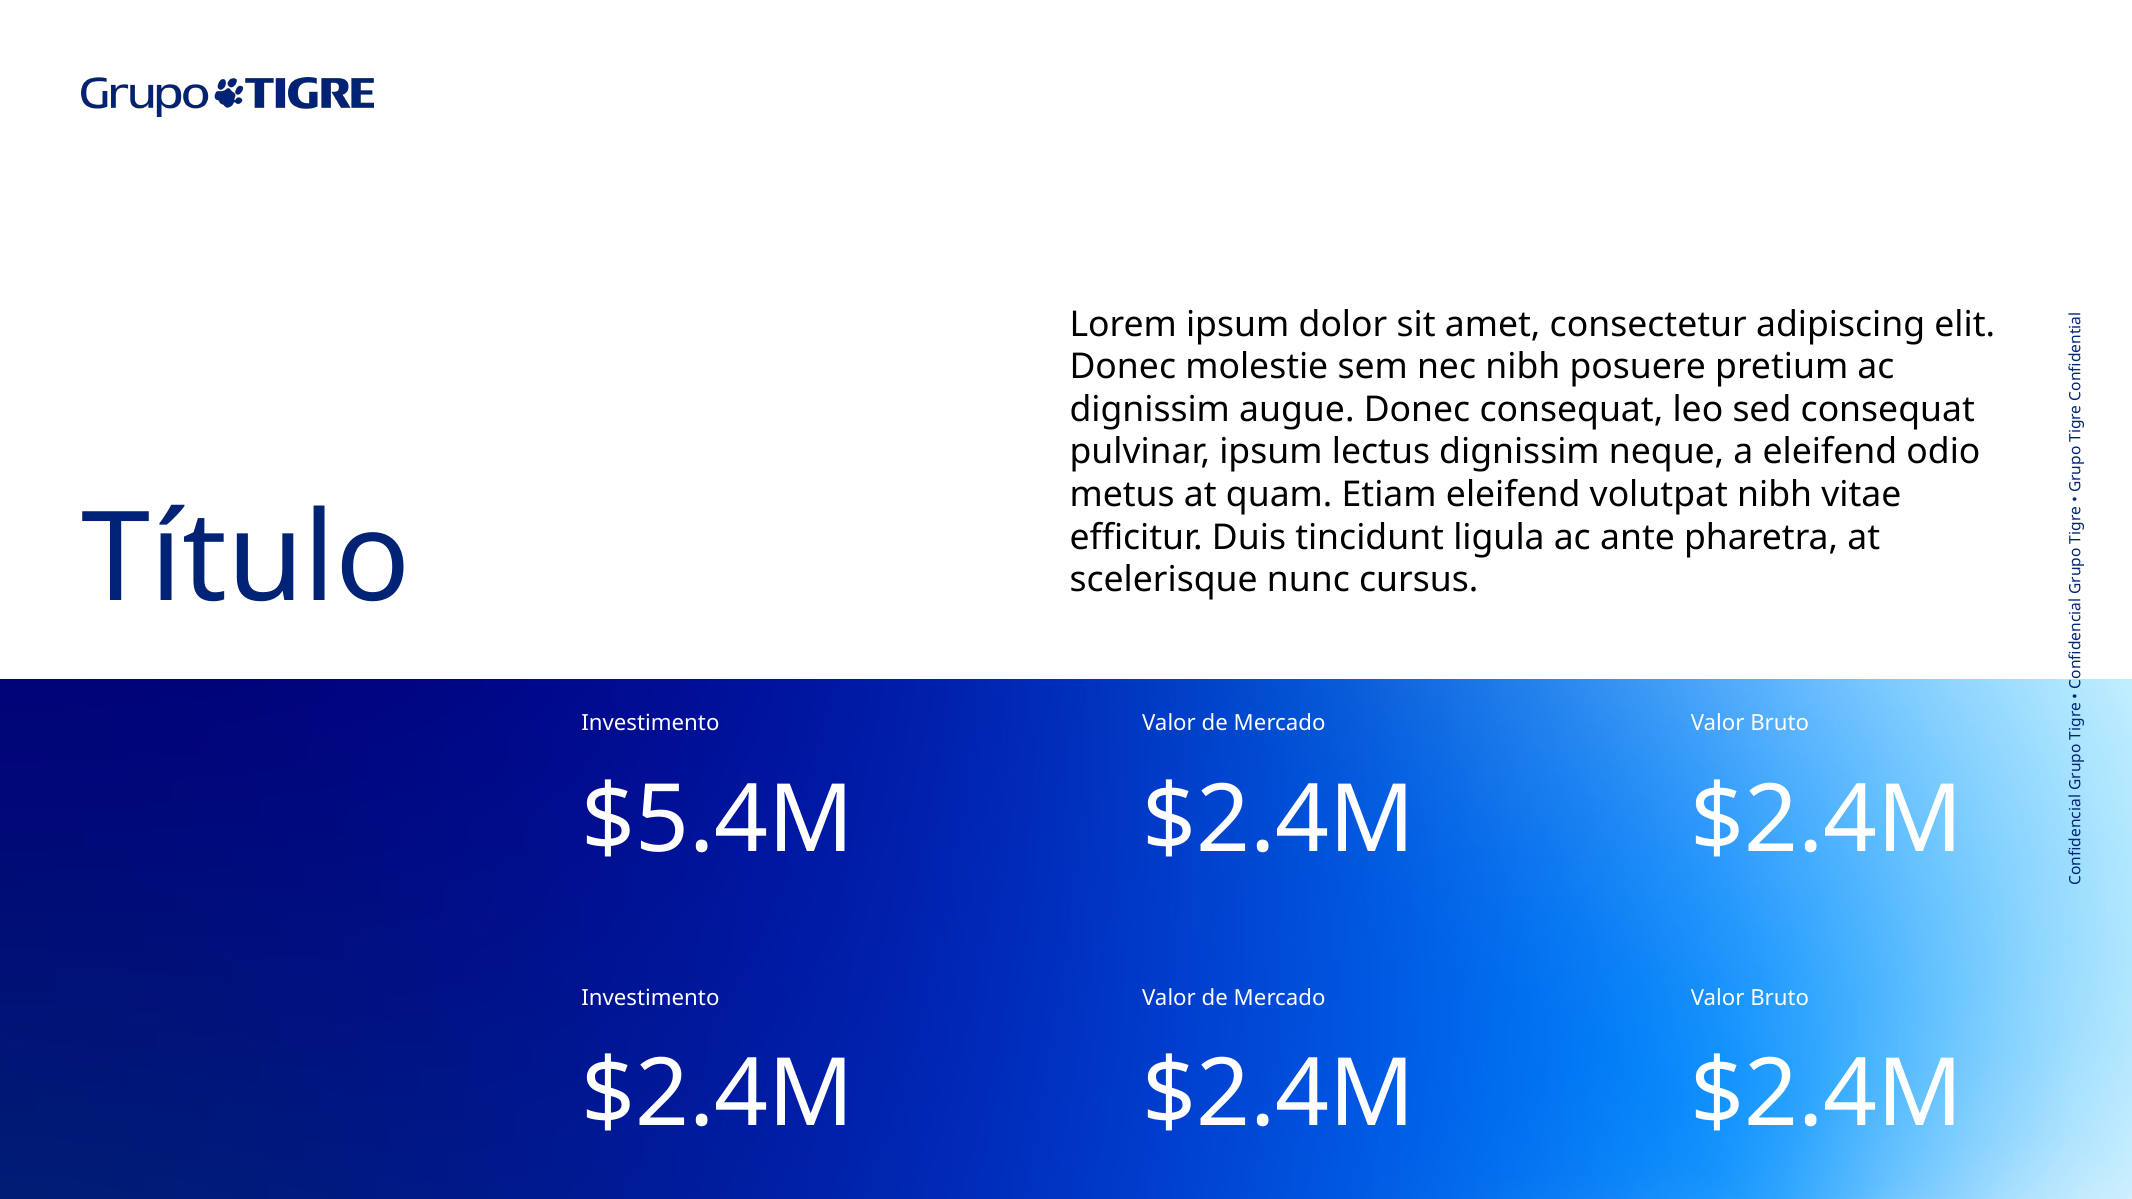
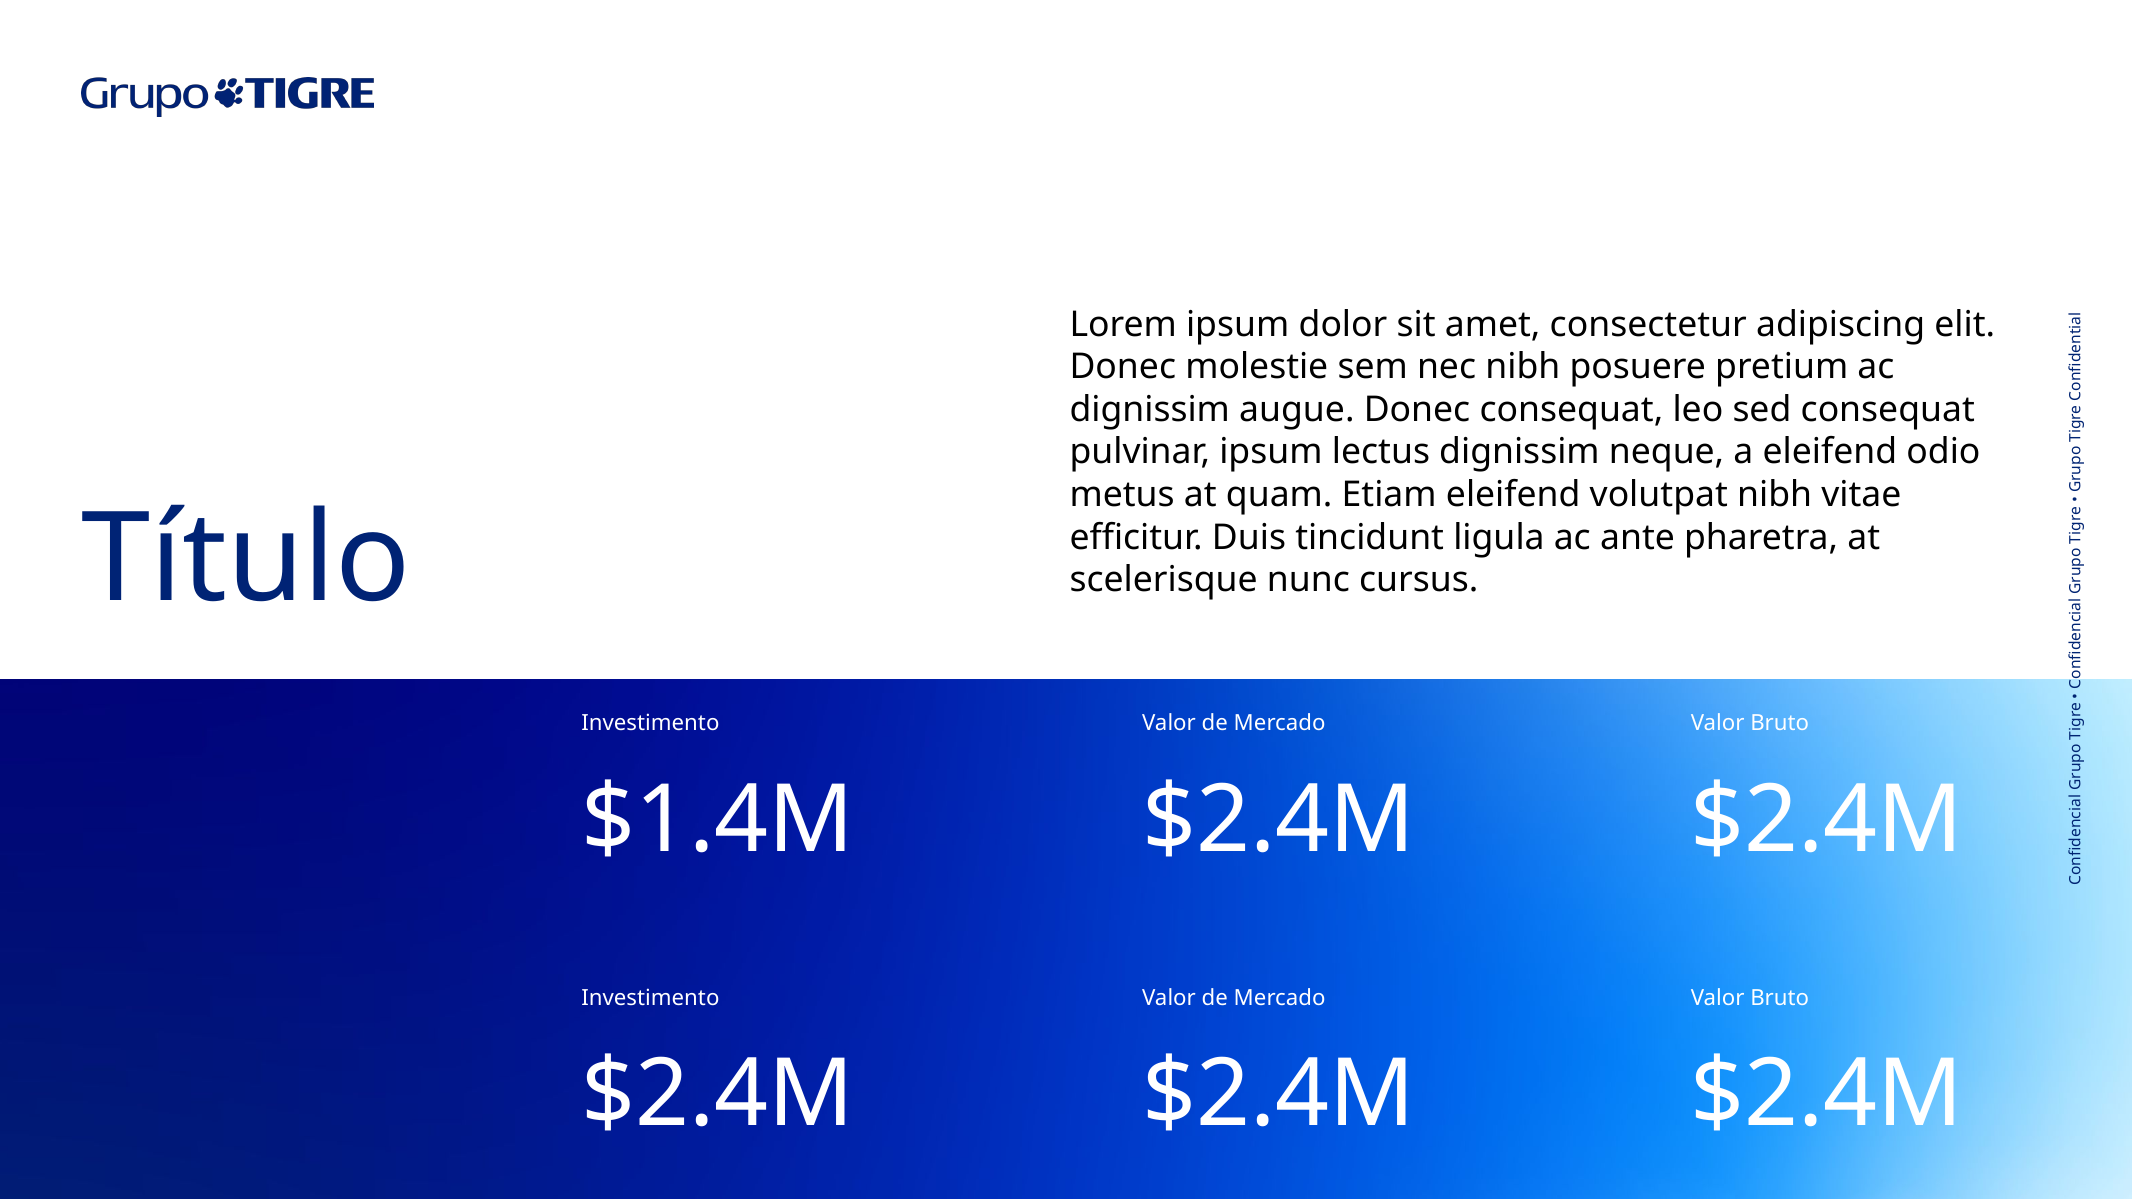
$5.4M: $5.4M -> $1.4M
